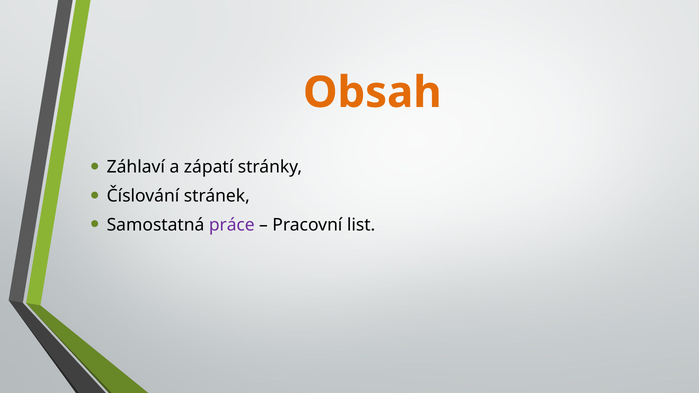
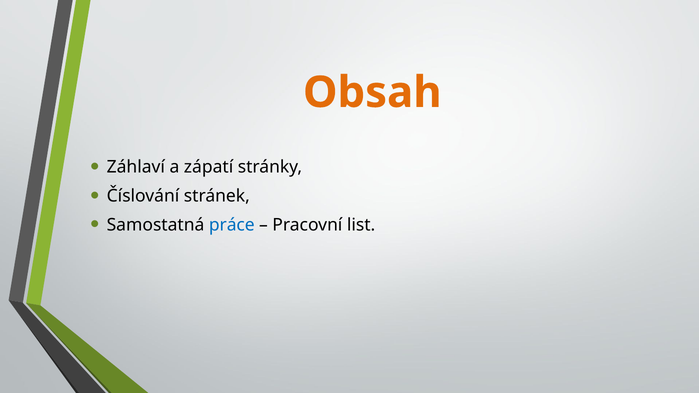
práce colour: purple -> blue
